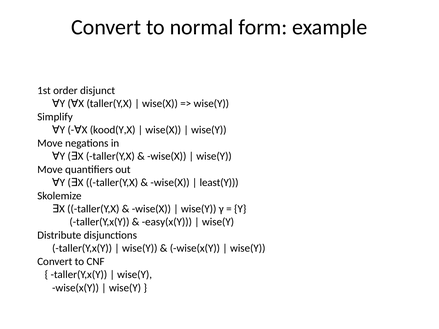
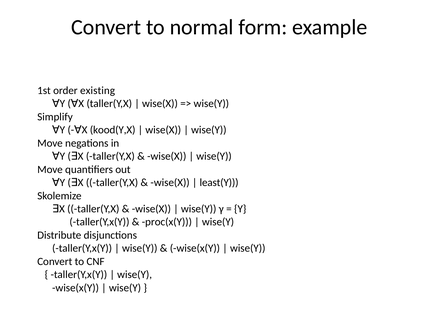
disjunct: disjunct -> existing
easy(x(Y: easy(x(Y -> proc(x(Y
